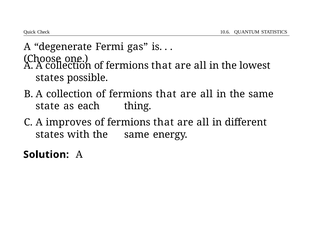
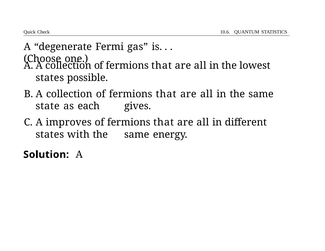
thing: thing -> gives
